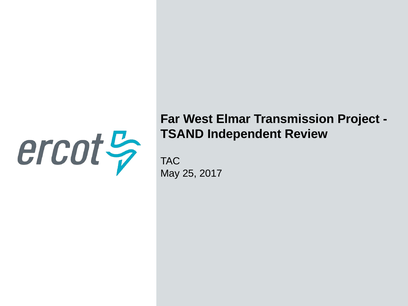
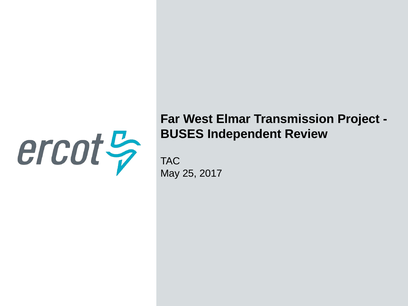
TSAND: TSAND -> BUSES
